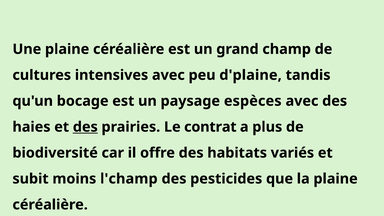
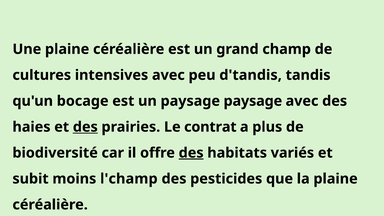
d'plaine: d'plaine -> d'tandis
paysage espèces: espèces -> paysage
des at (191, 153) underline: none -> present
